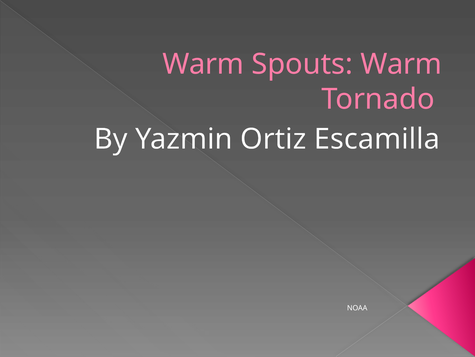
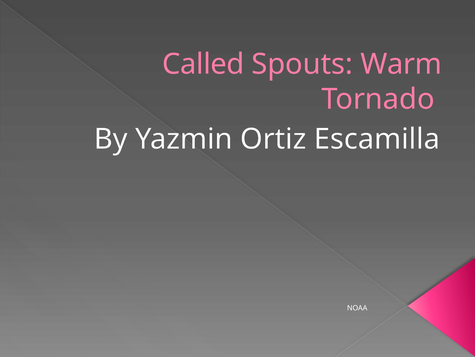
Warm at (203, 64): Warm -> Called
